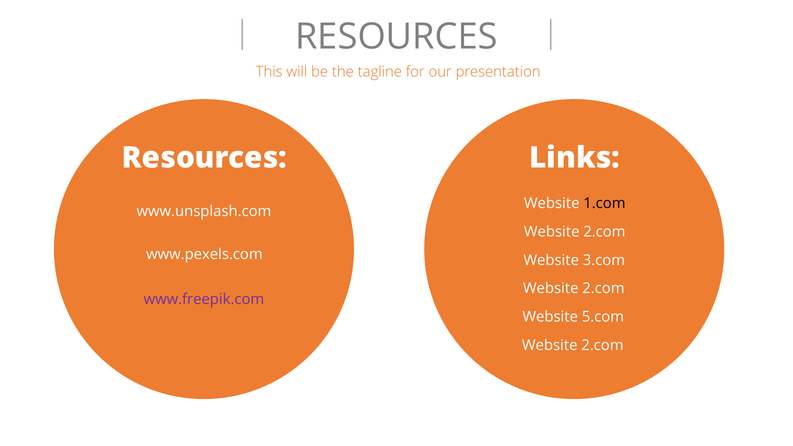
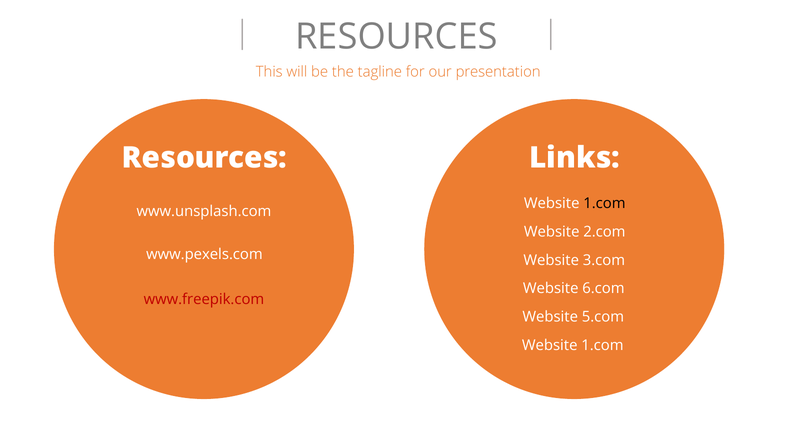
2.com at (603, 289): 2.com -> 6.com
www.freepik.com colour: purple -> red
2.com at (602, 345): 2.com -> 1.com
